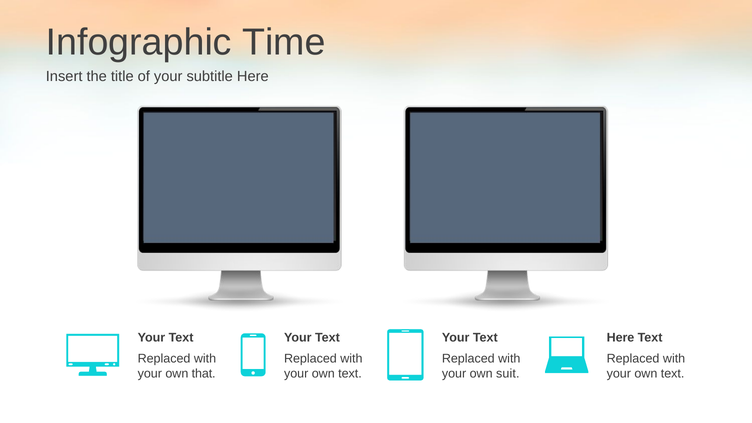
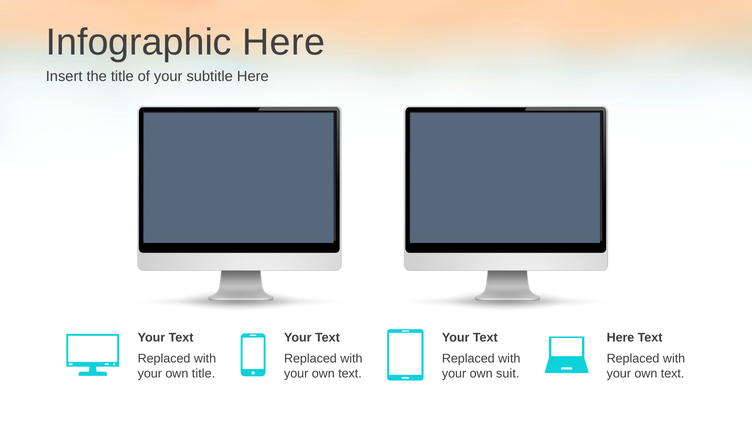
Infographic Time: Time -> Here
own that: that -> title
